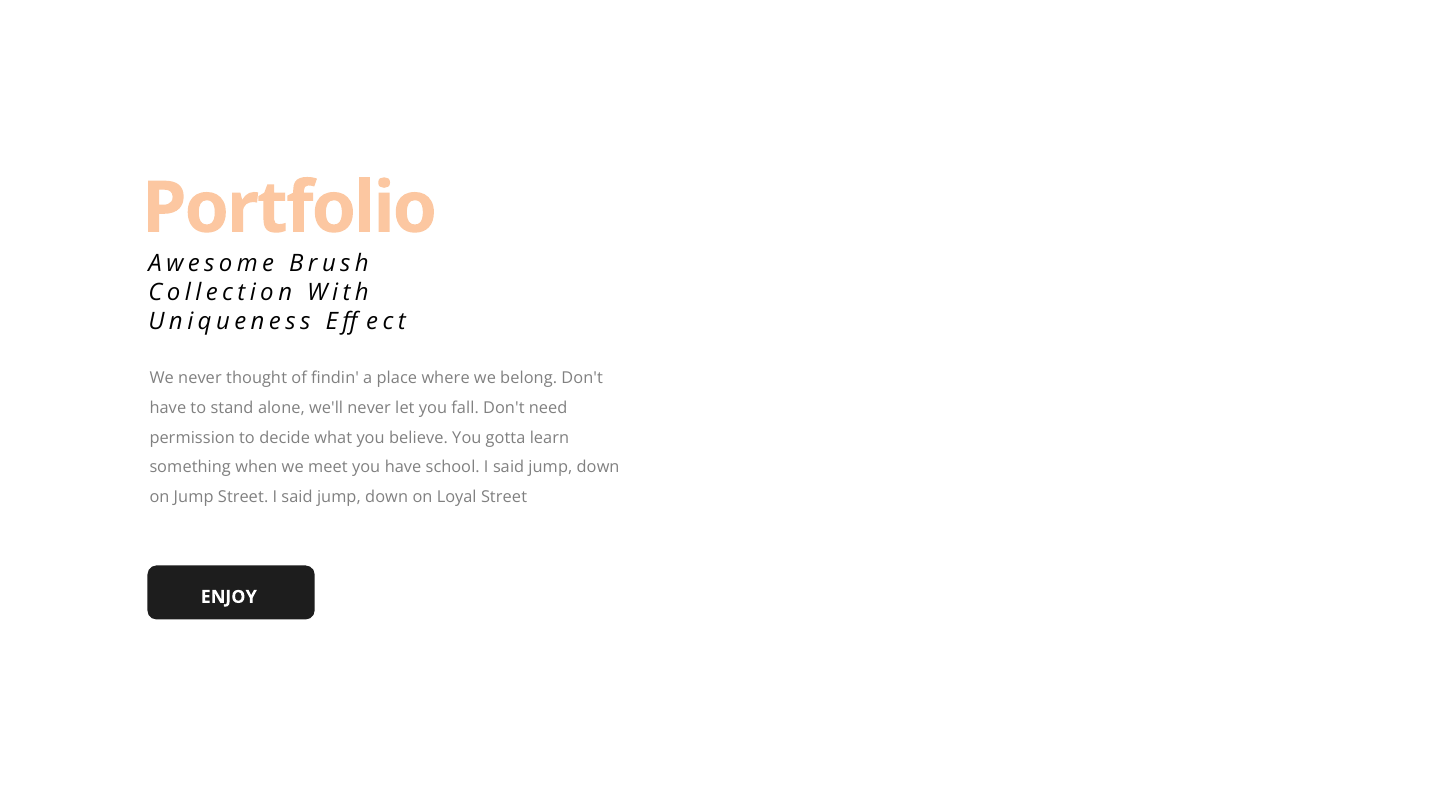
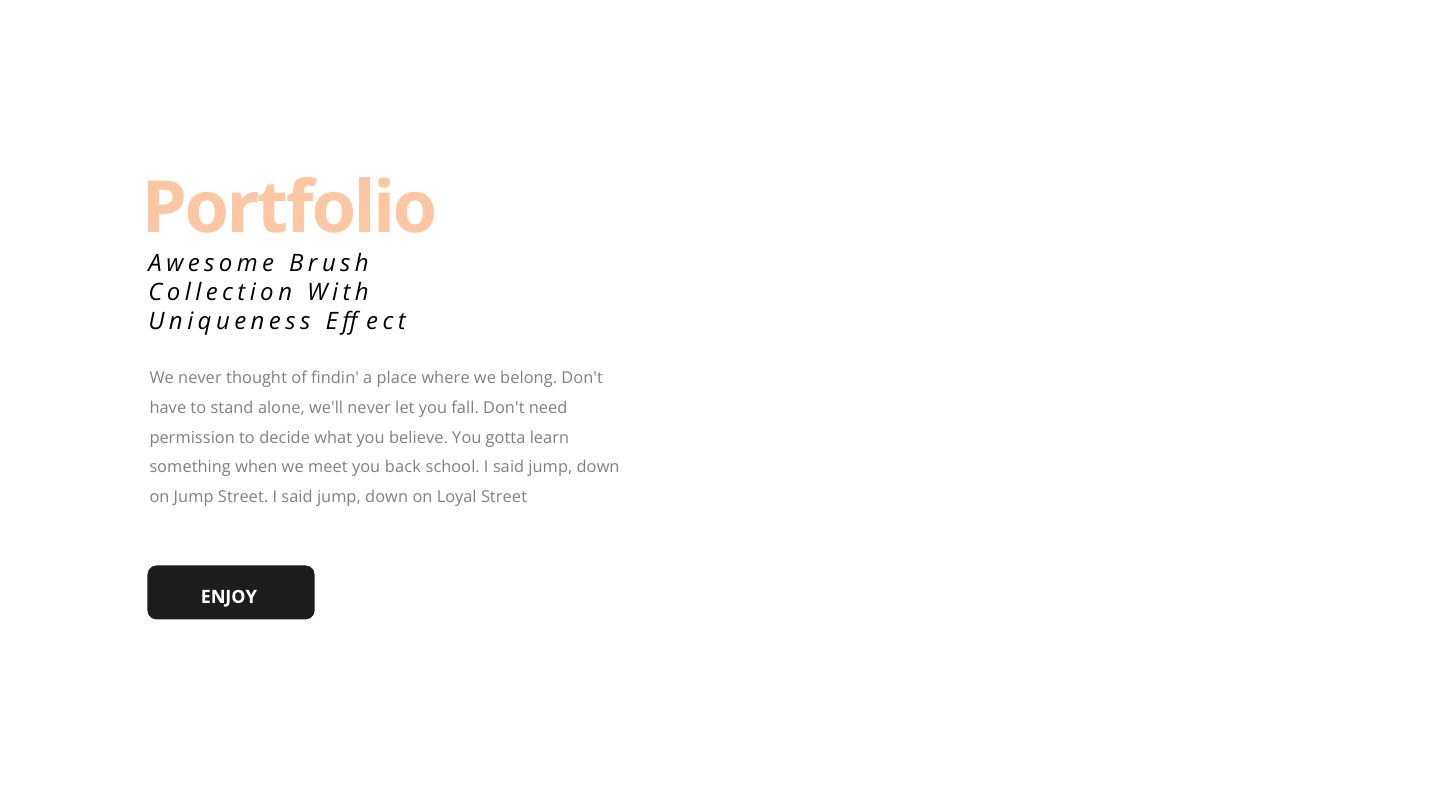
you have: have -> back
